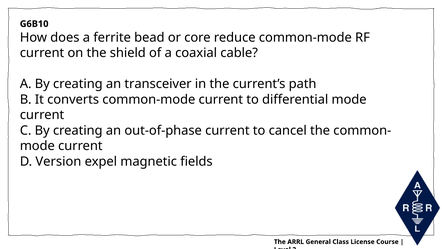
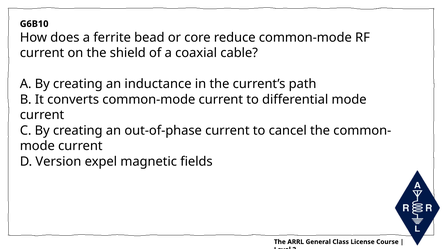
transceiver: transceiver -> inductance
